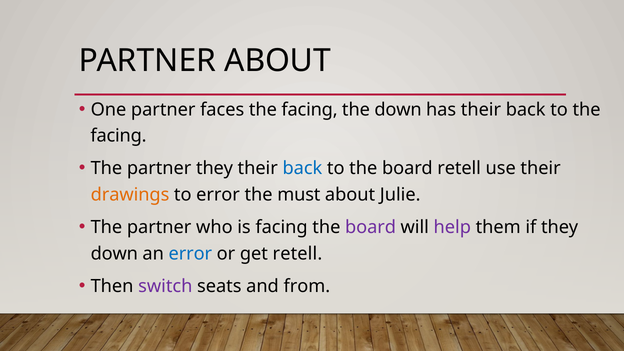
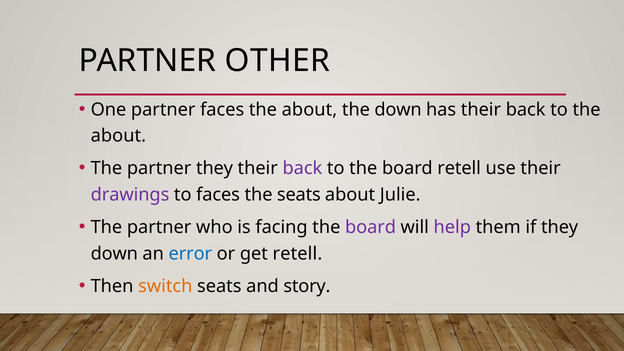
PARTNER ABOUT: ABOUT -> OTHER
faces the facing: facing -> about
facing at (119, 136): facing -> about
back at (302, 168) colour: blue -> purple
drawings colour: orange -> purple
to error: error -> faces
the must: must -> seats
switch colour: purple -> orange
from: from -> story
